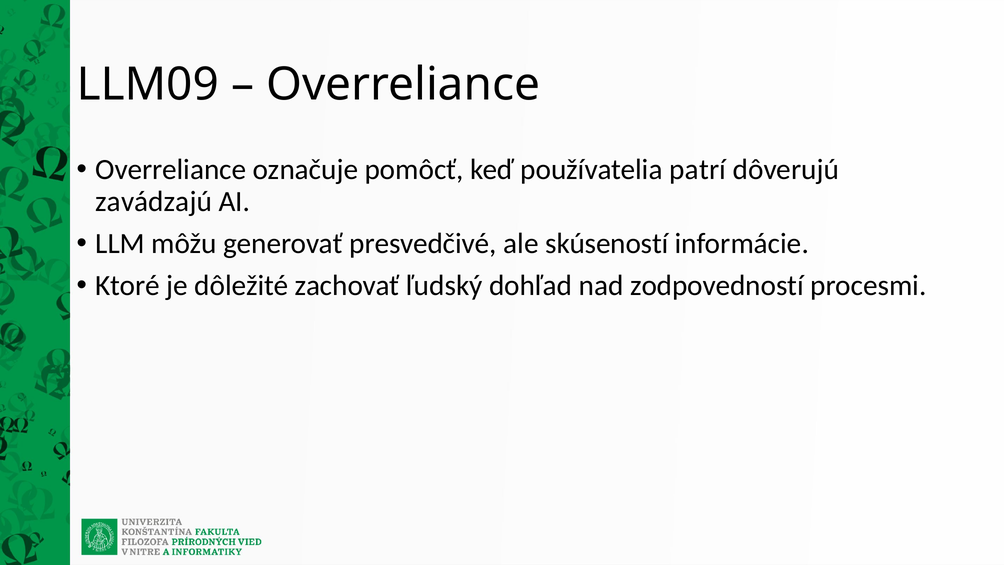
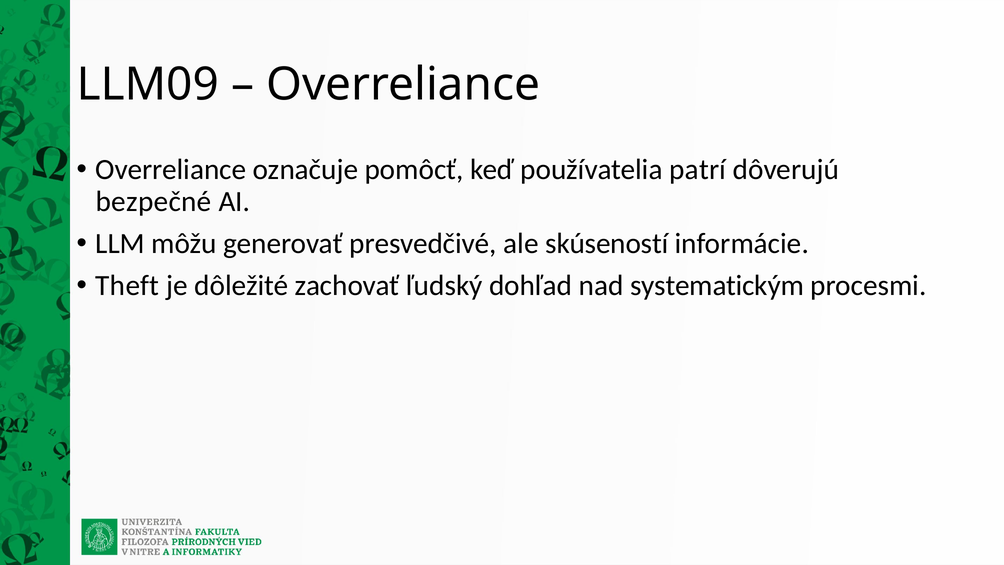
zavádzajú: zavádzajú -> bezpečné
Ktoré: Ktoré -> Theft
zodpovedností: zodpovedností -> systematickým
